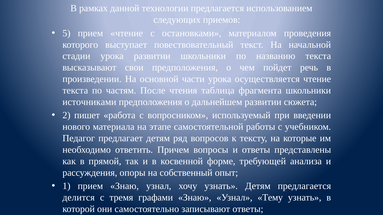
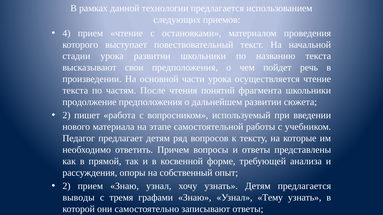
5: 5 -> 4
таблица: таблица -> понятий
источниками: источниками -> продолжение
1 at (66, 186): 1 -> 2
делится: делится -> выводы
